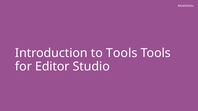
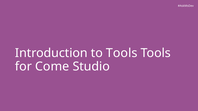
Editor: Editor -> Come
